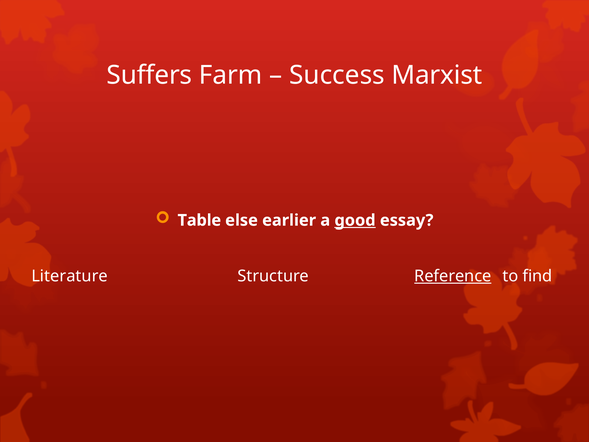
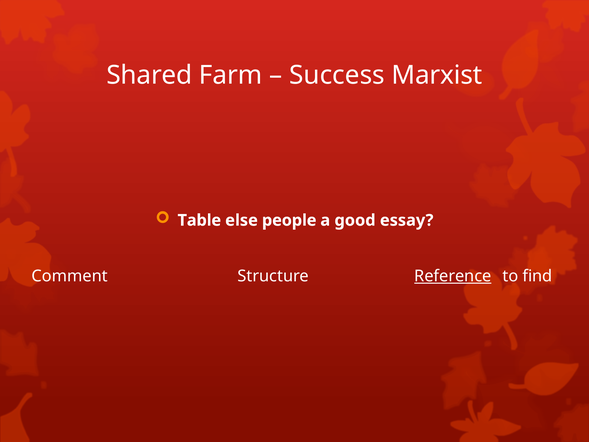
Suffers: Suffers -> Shared
earlier: earlier -> people
good underline: present -> none
Literature: Literature -> Comment
